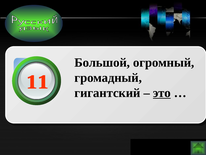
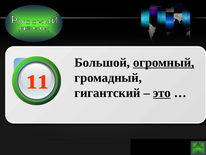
огромный underline: none -> present
